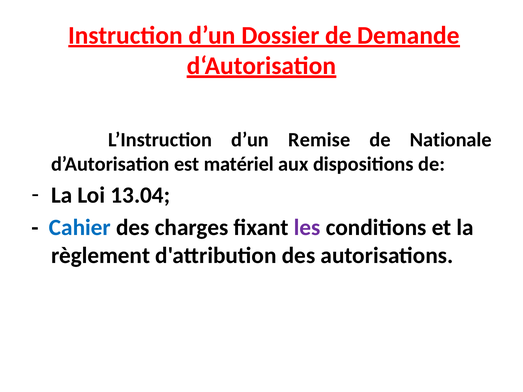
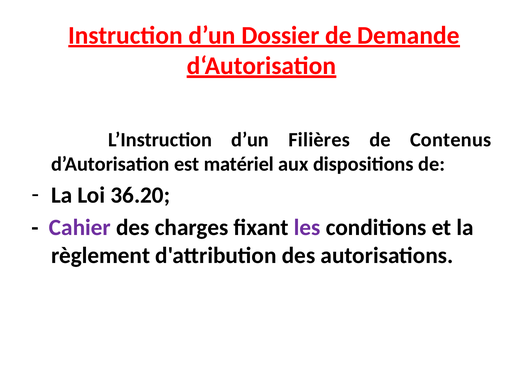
Remise: Remise -> Filières
Nationale: Nationale -> Contenus
13.04: 13.04 -> 36.20
Cahier colour: blue -> purple
